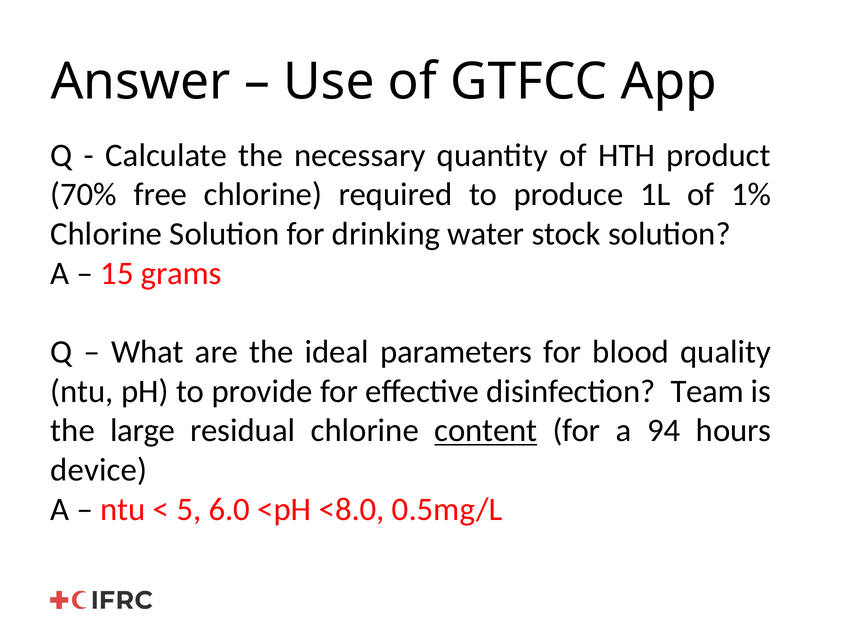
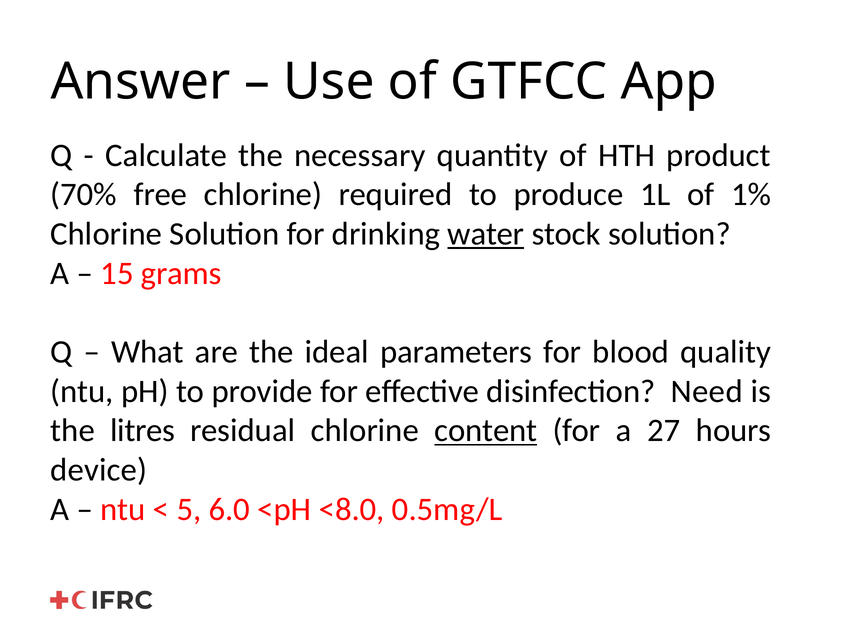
water underline: none -> present
Team: Team -> Need
large: large -> litres
94: 94 -> 27
